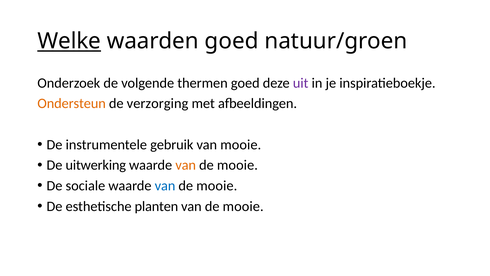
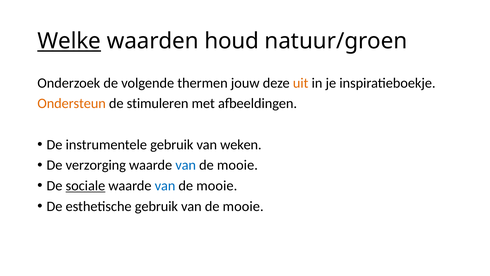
waarden goed: goed -> houd
thermen goed: goed -> jouw
uit colour: purple -> orange
verzorging: verzorging -> stimuleren
van mooie: mooie -> weken
uitwerking: uitwerking -> verzorging
van at (186, 165) colour: orange -> blue
sociale underline: none -> present
esthetische planten: planten -> gebruik
